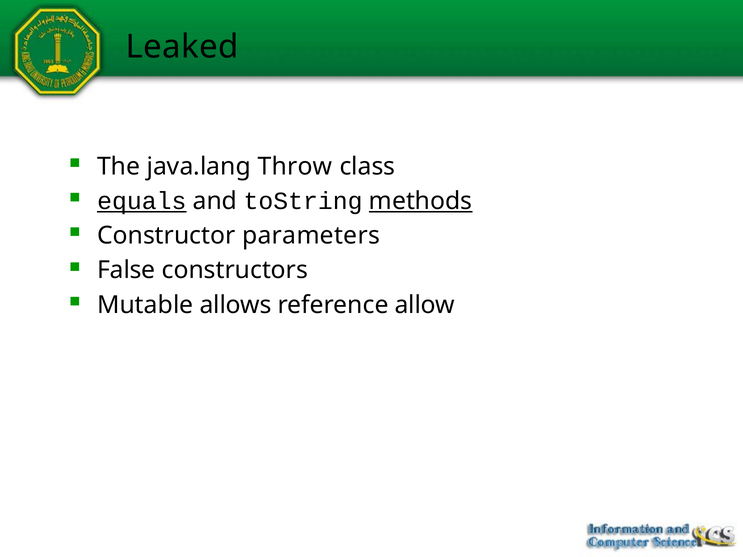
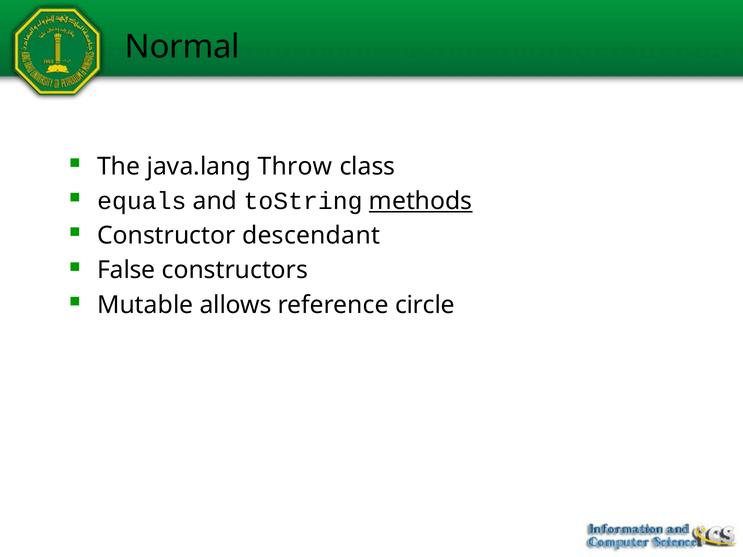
Leaked: Leaked -> Normal
equals underline: present -> none
parameters: parameters -> descendant
allow: allow -> circle
